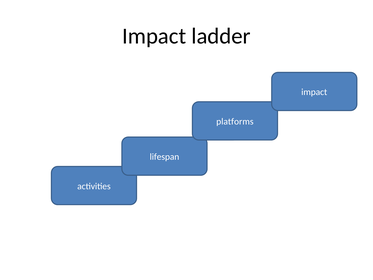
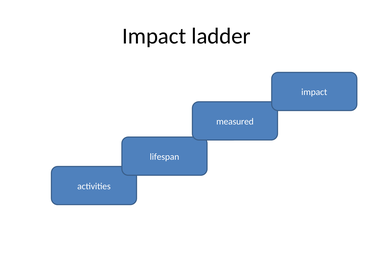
platforms: platforms -> measured
